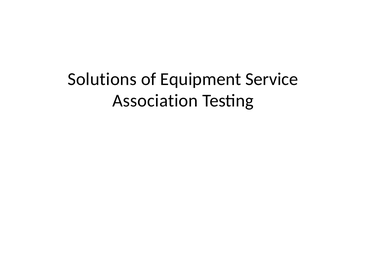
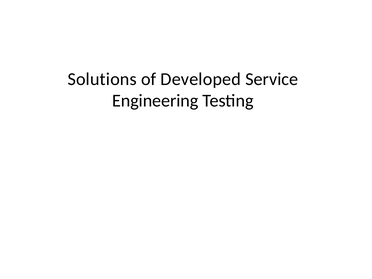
Equipment: Equipment -> Developed
Association: Association -> Engineering
